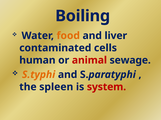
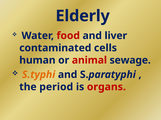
Boiling: Boiling -> Elderly
food colour: orange -> red
spleen: spleen -> period
system: system -> organs
